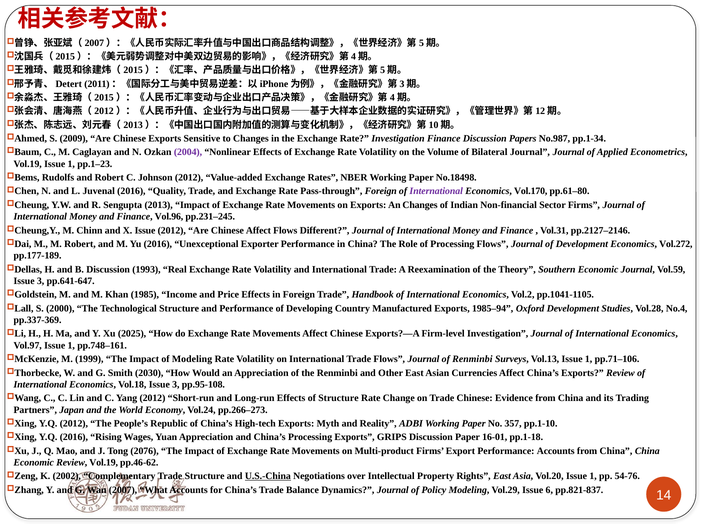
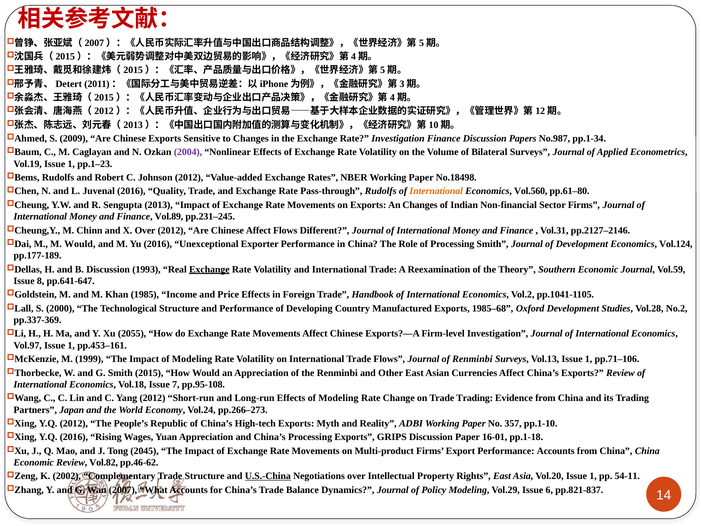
Bilateral Journal: Journal -> Surveys
Pass-through Foreign: Foreign -> Rudolfs
International at (436, 191) colour: purple -> orange
Vol.170: Vol.170 -> Vol.560
Vol.96: Vol.96 -> Vol.89
X Issue: Issue -> Over
M Robert: Robert -> Would
Processing Flows: Flows -> Smith
Vol.272: Vol.272 -> Vol.124
Exchange at (209, 269) underline: none -> present
3 at (41, 281): 3 -> 8
1985–94: 1985–94 -> 1985–68
No.4: No.4 -> No.2
2025: 2025 -> 2055
pp.748–161: pp.748–161 -> pp.453–161
2030: 2030 -> 2015
Vol.18 Issue 3: 3 -> 7
Effects of Structure: Structure -> Modeling
Trade Chinese: Chinese -> Trading
2076: 2076 -> 2045
Review Vol.19: Vol.19 -> Vol.82
54-76: 54-76 -> 54-11
